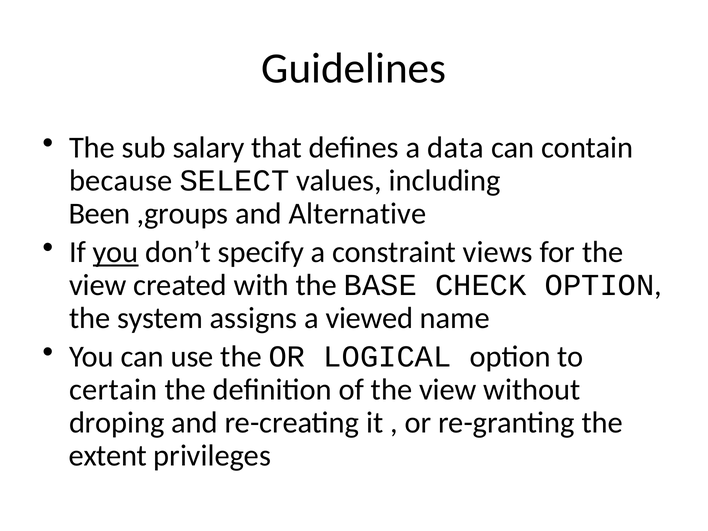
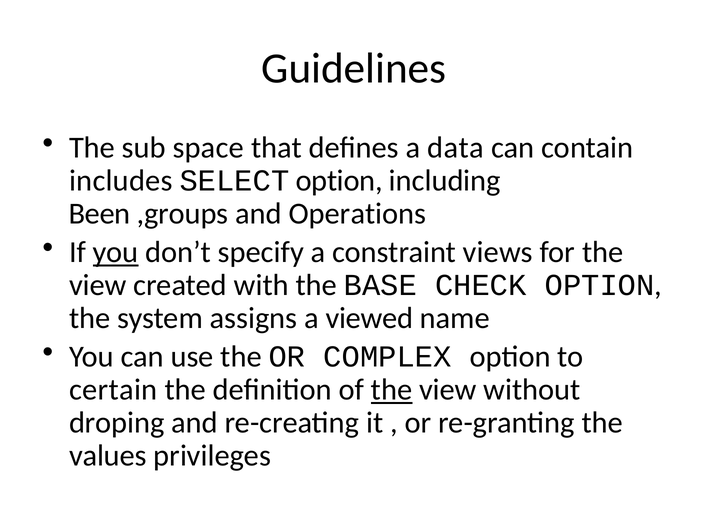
salary: salary -> space
because: because -> includes
SELECT values: values -> option
Alternative: Alternative -> Operations
LOGICAL: LOGICAL -> COMPLEX
the at (392, 390) underline: none -> present
extent: extent -> values
